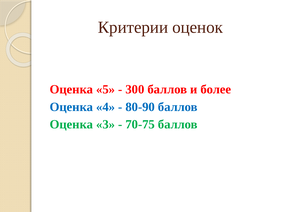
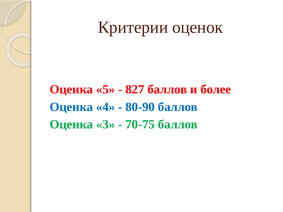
300: 300 -> 827
